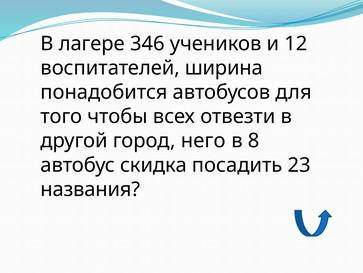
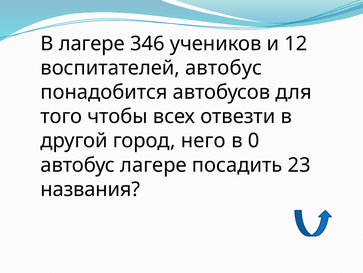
воспитателей ширина: ширина -> автобус
8: 8 -> 0
автобус скидка: скидка -> лагере
